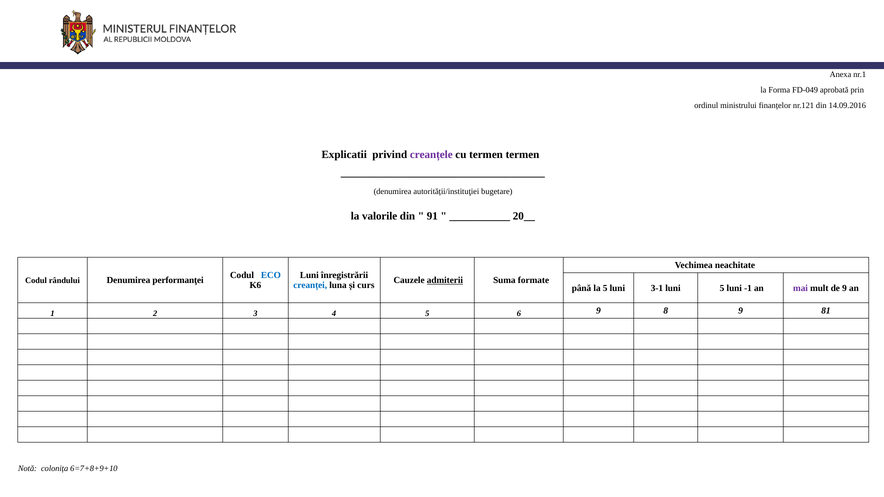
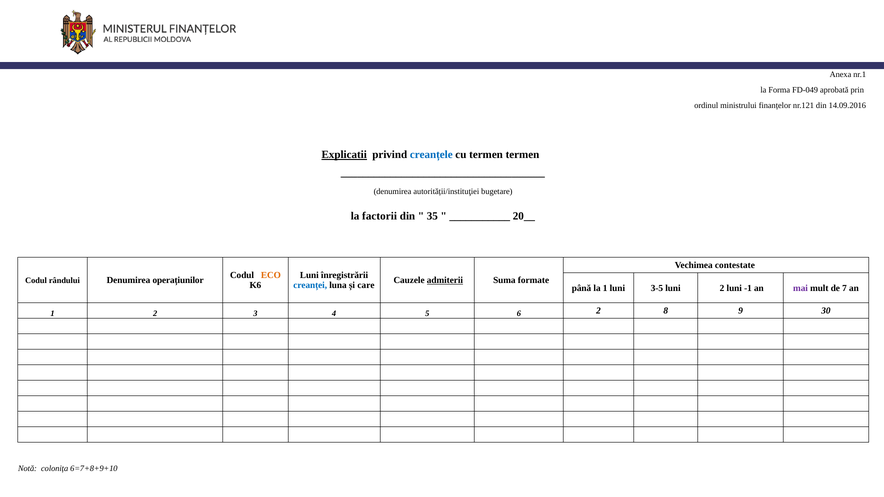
Explicatii underline: none -> present
creanțele colour: purple -> blue
valorile: valorile -> factorii
91: 91 -> 35
neachitate: neachitate -> contestate
ECO colour: blue -> orange
performanţei: performanţei -> operațiunilor
curs: curs -> care
la 5: 5 -> 1
3-1: 3-1 -> 3-5
luni 5: 5 -> 2
de 9: 9 -> 7
6 9: 9 -> 2
81: 81 -> 30
